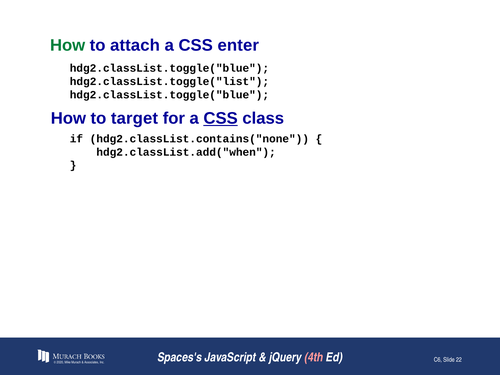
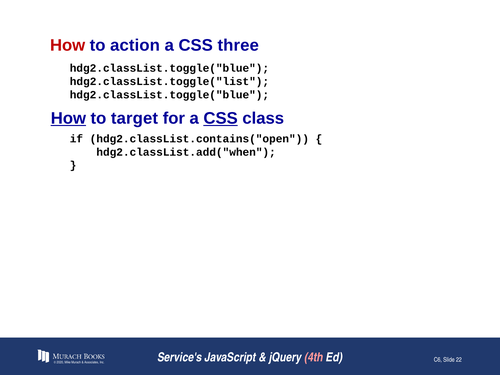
How at (68, 45) colour: green -> red
attach: attach -> action
enter: enter -> three
How at (68, 118) underline: none -> present
hdg2.classList.contains("none: hdg2.classList.contains("none -> hdg2.classList.contains("open
Spaces's: Spaces's -> Service's
